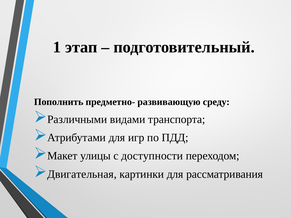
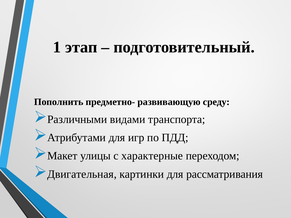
доступности: доступности -> характерные
